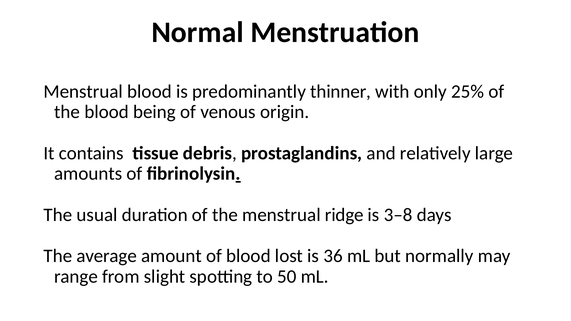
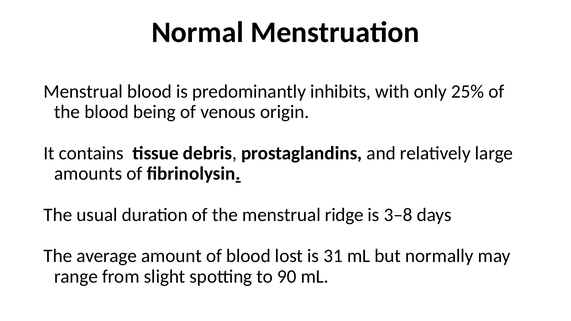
thinner: thinner -> inhibits
36: 36 -> 31
50: 50 -> 90
